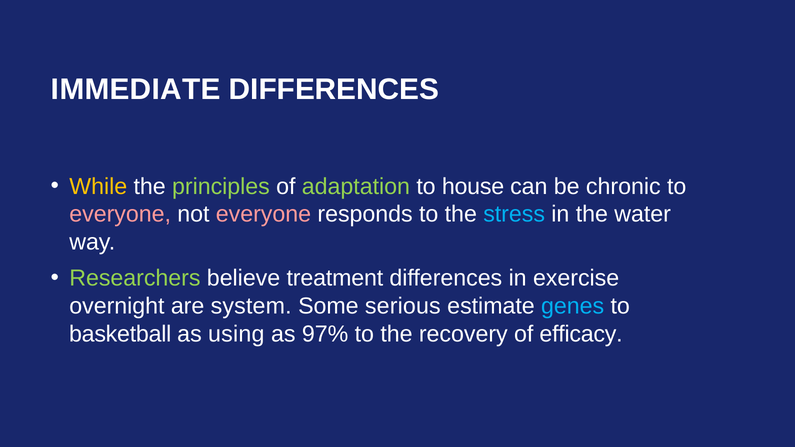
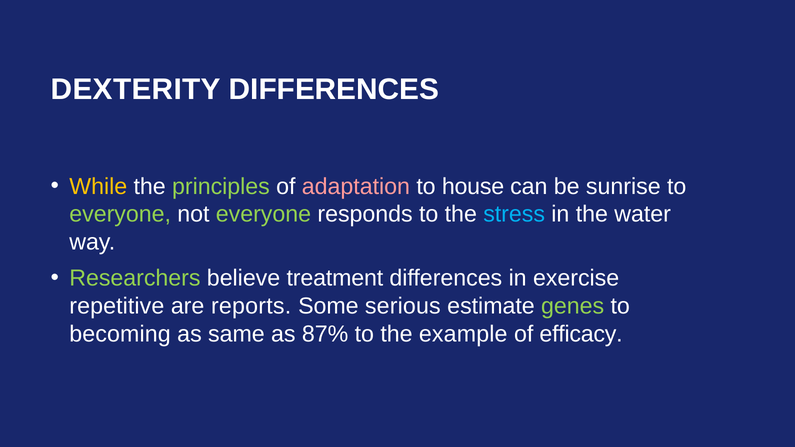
IMMEDIATE: IMMEDIATE -> DEXTERITY
adaptation colour: light green -> pink
chronic: chronic -> sunrise
everyone at (120, 214) colour: pink -> light green
everyone at (263, 214) colour: pink -> light green
overnight: overnight -> repetitive
system: system -> reports
genes colour: light blue -> light green
basketball: basketball -> becoming
using: using -> same
97%: 97% -> 87%
recovery: recovery -> example
